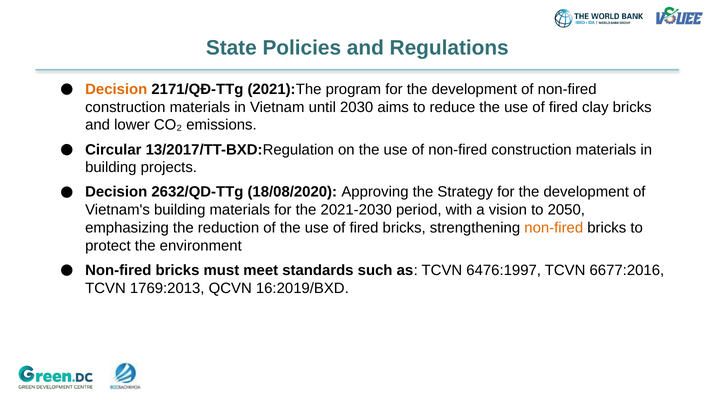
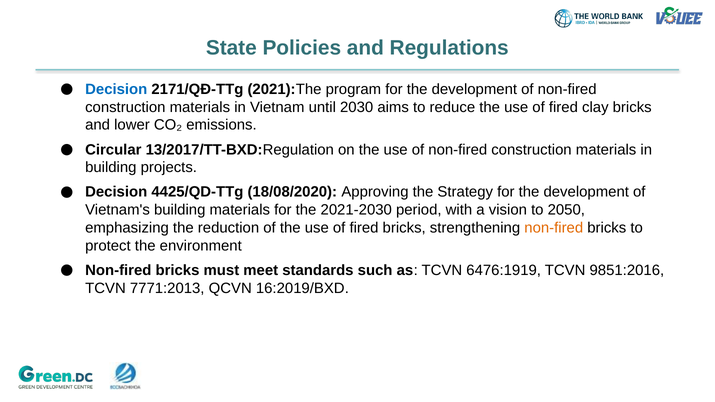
Decision at (116, 89) colour: orange -> blue
2632/QD-TTg: 2632/QD-TTg -> 4425/QD-TTg
6476:1997: 6476:1997 -> 6476:1919
6677:2016: 6677:2016 -> 9851:2016
1769:2013: 1769:2013 -> 7771:2013
